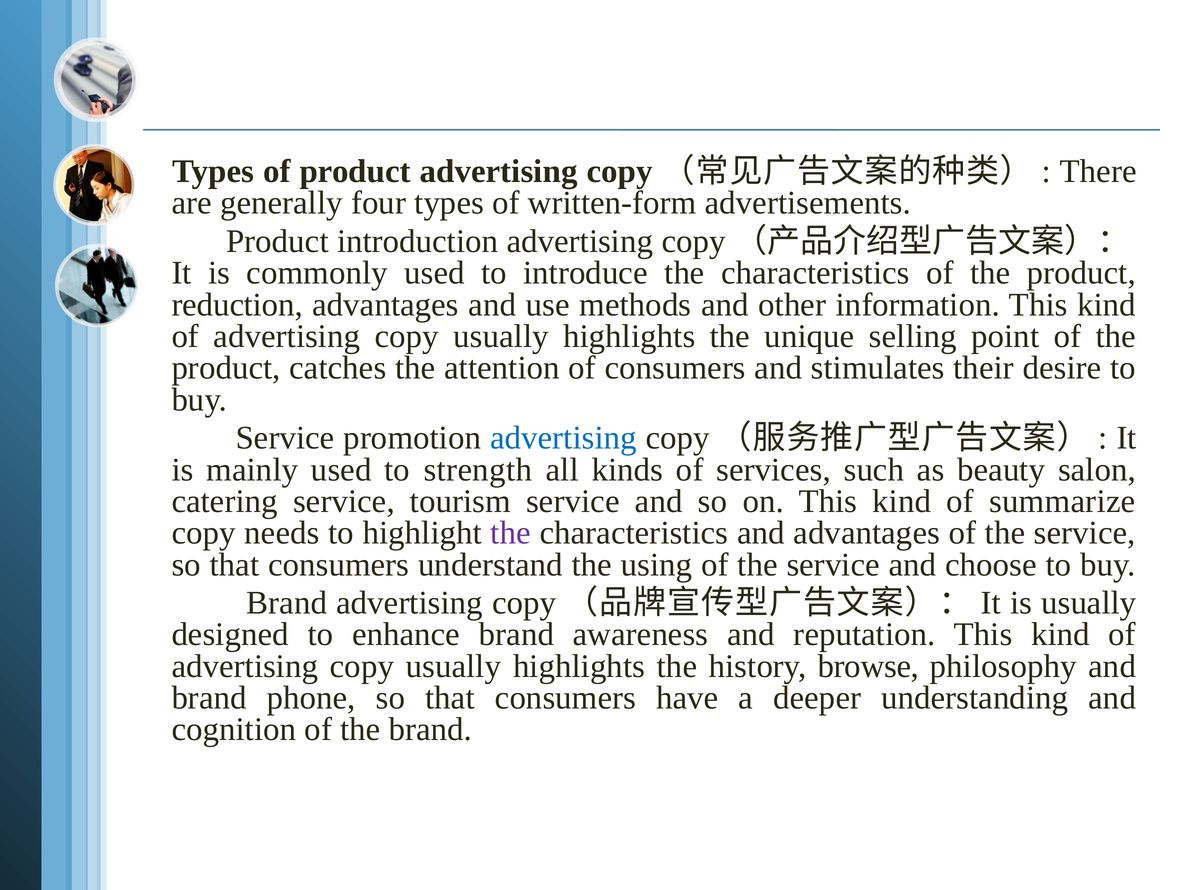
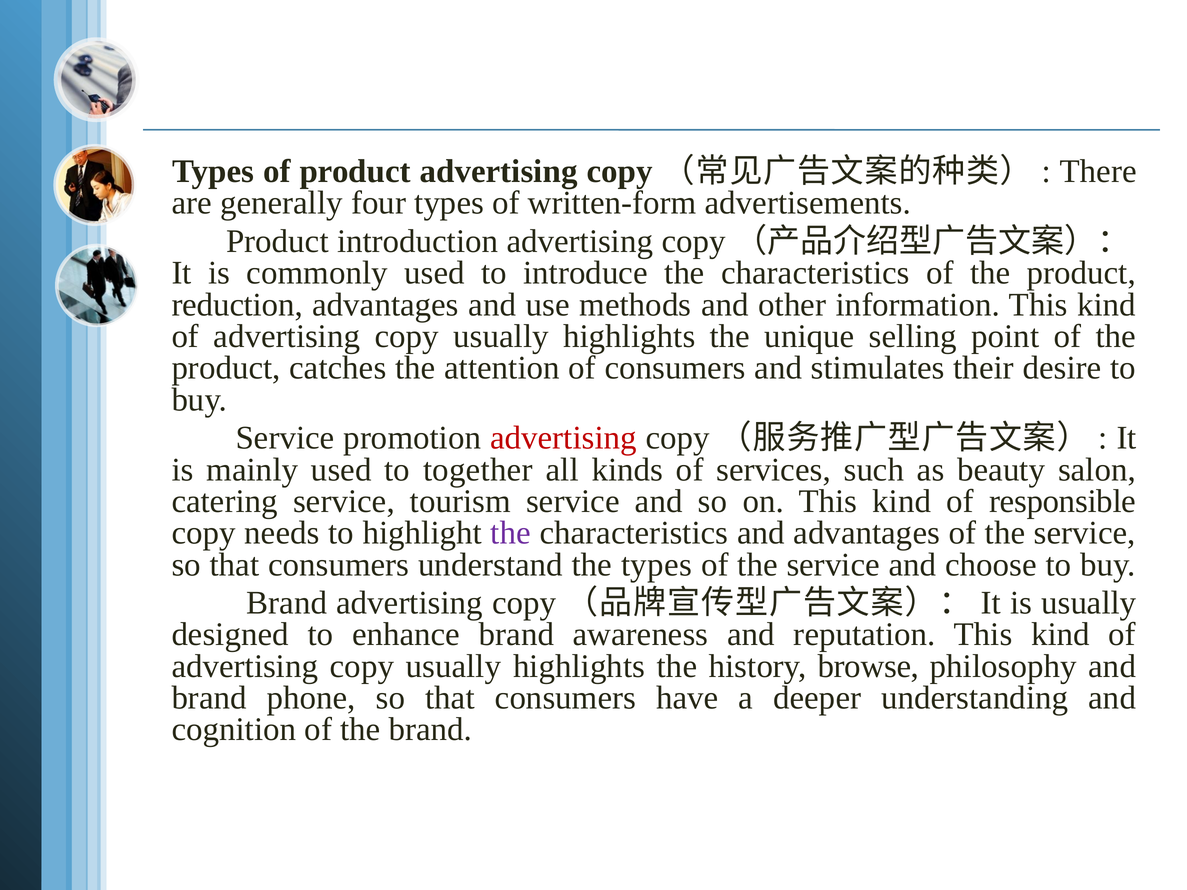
advertising at (563, 438) colour: blue -> red
strength: strength -> together
summarize: summarize -> responsible
the using: using -> types
